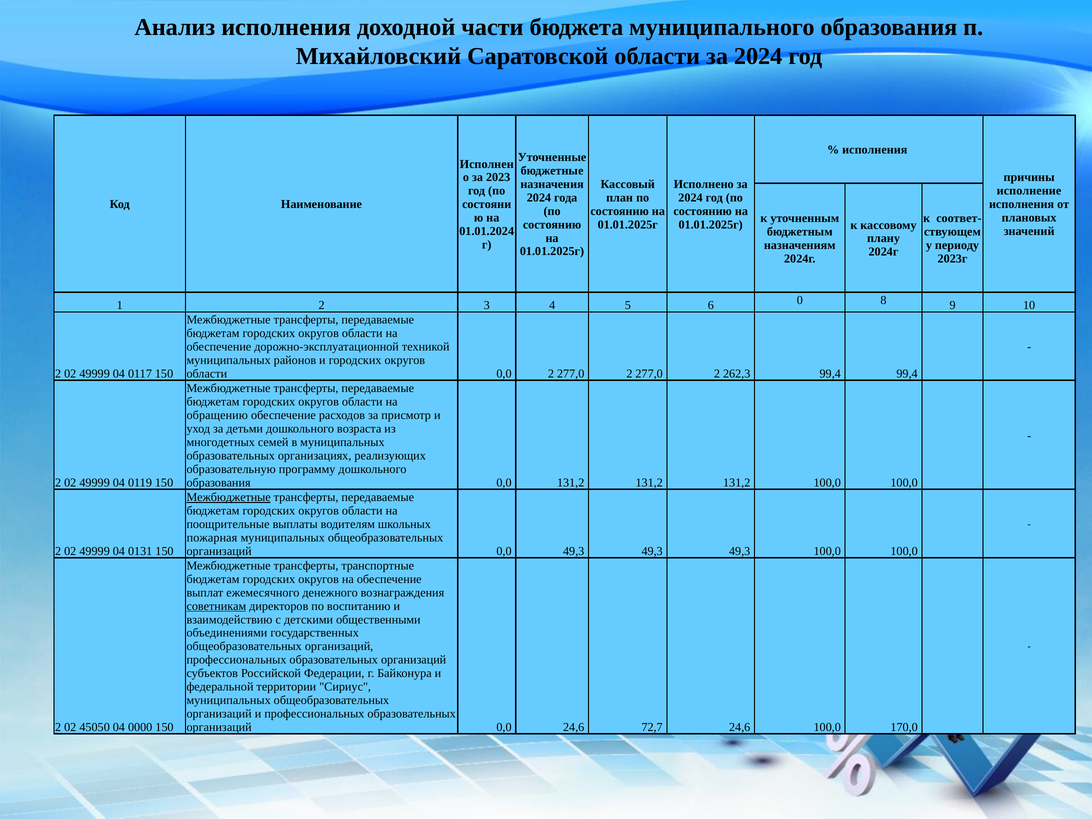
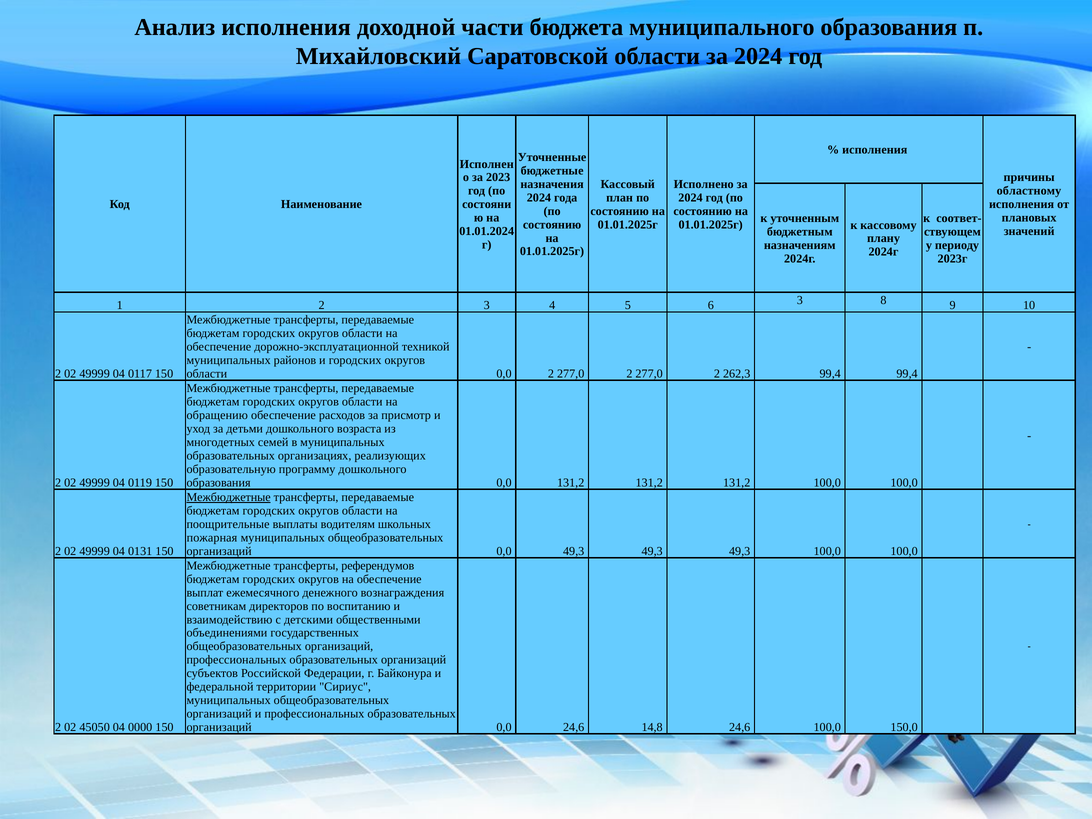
исполнение: исполнение -> областному
6 0: 0 -> 3
транспортные: транспортные -> референдумов
советникам underline: present -> none
72,7: 72,7 -> 14,8
170,0: 170,0 -> 150,0
